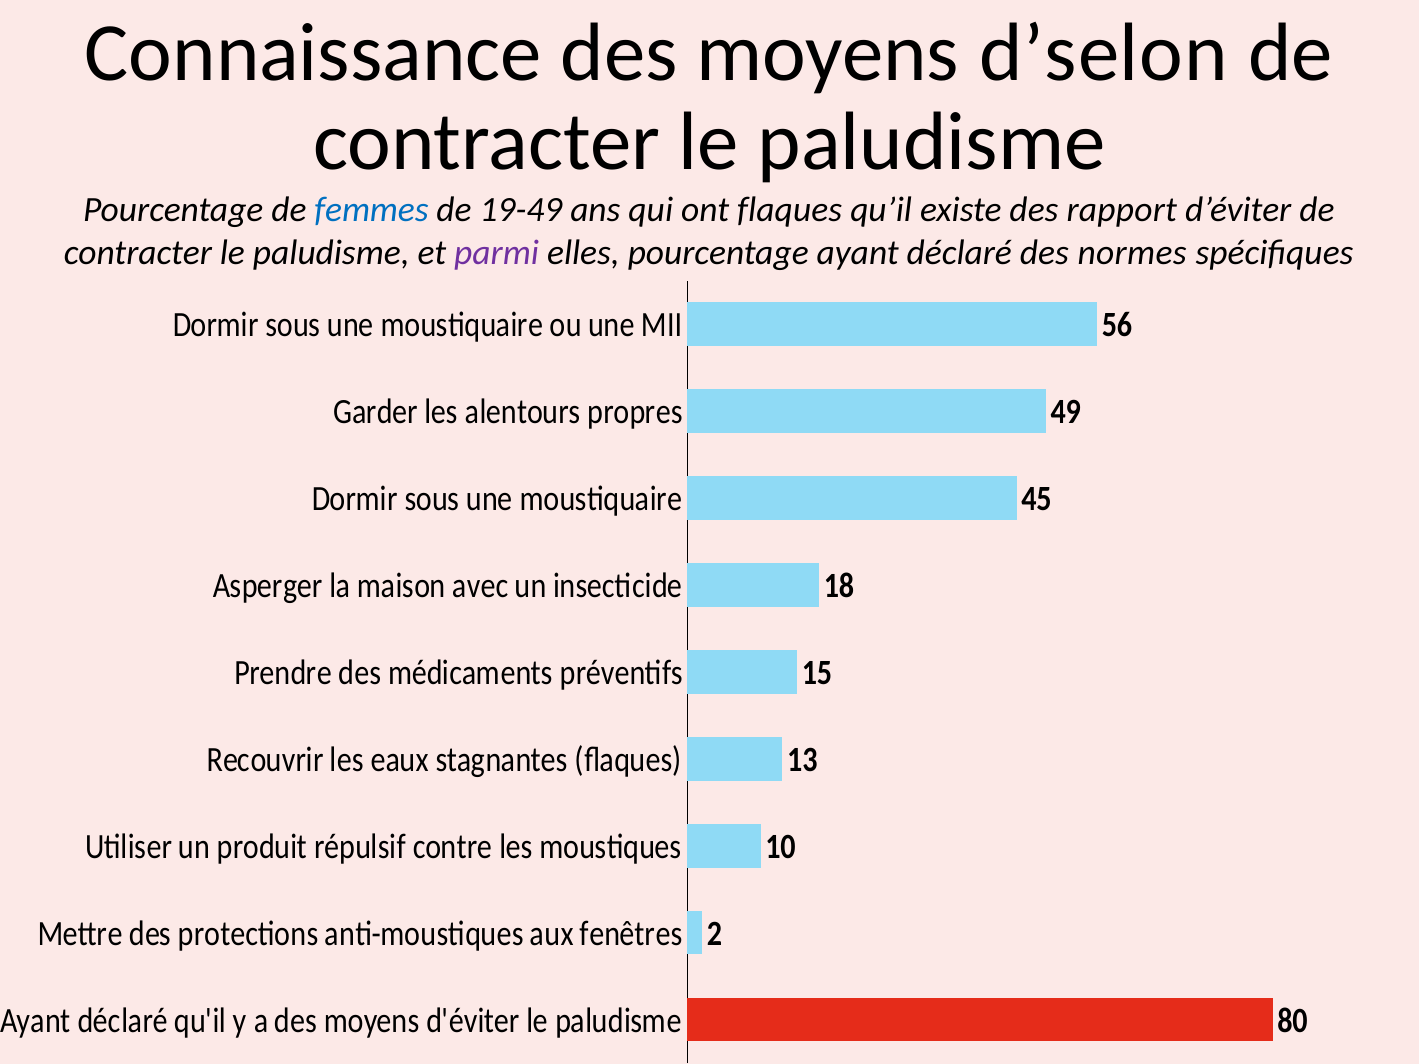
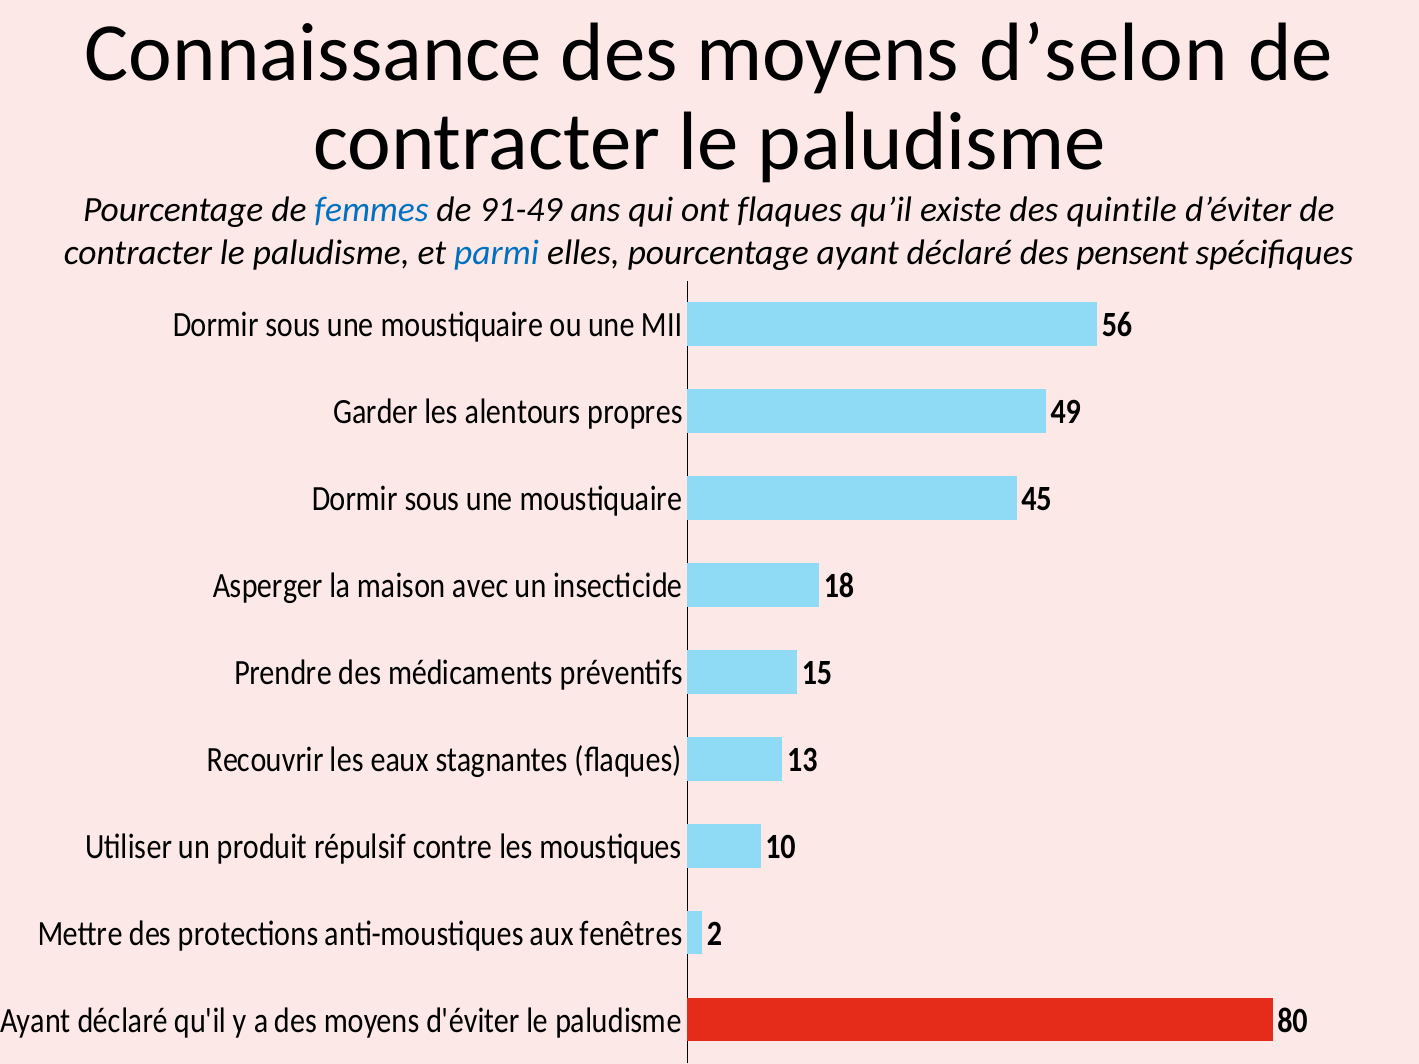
19-49: 19-49 -> 91-49
rapport: rapport -> quintile
parmi colour: purple -> blue
normes: normes -> pensent
